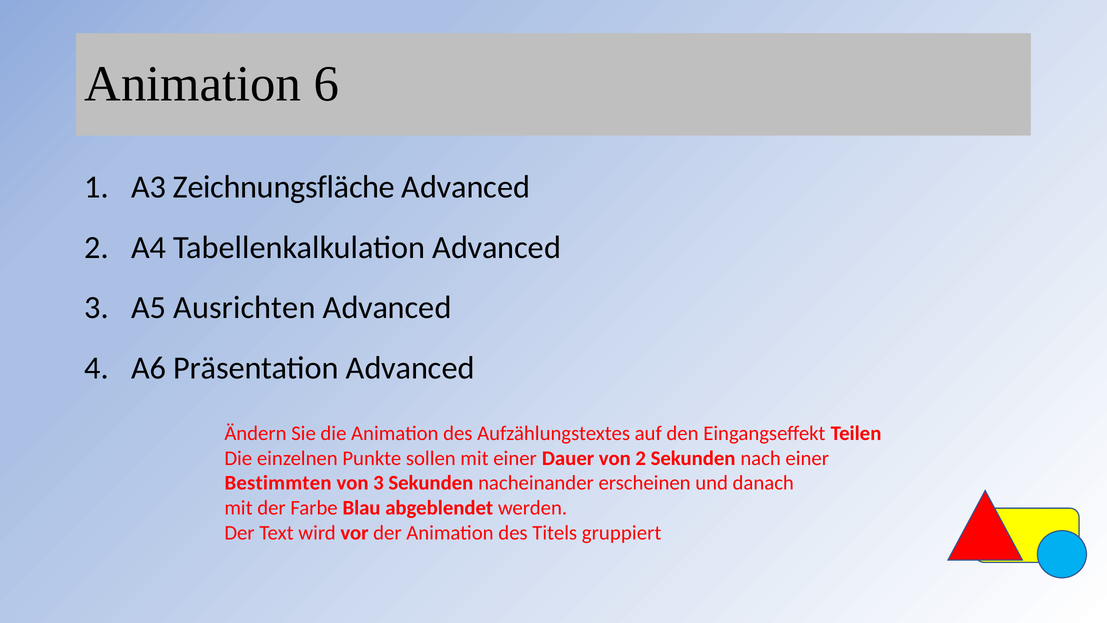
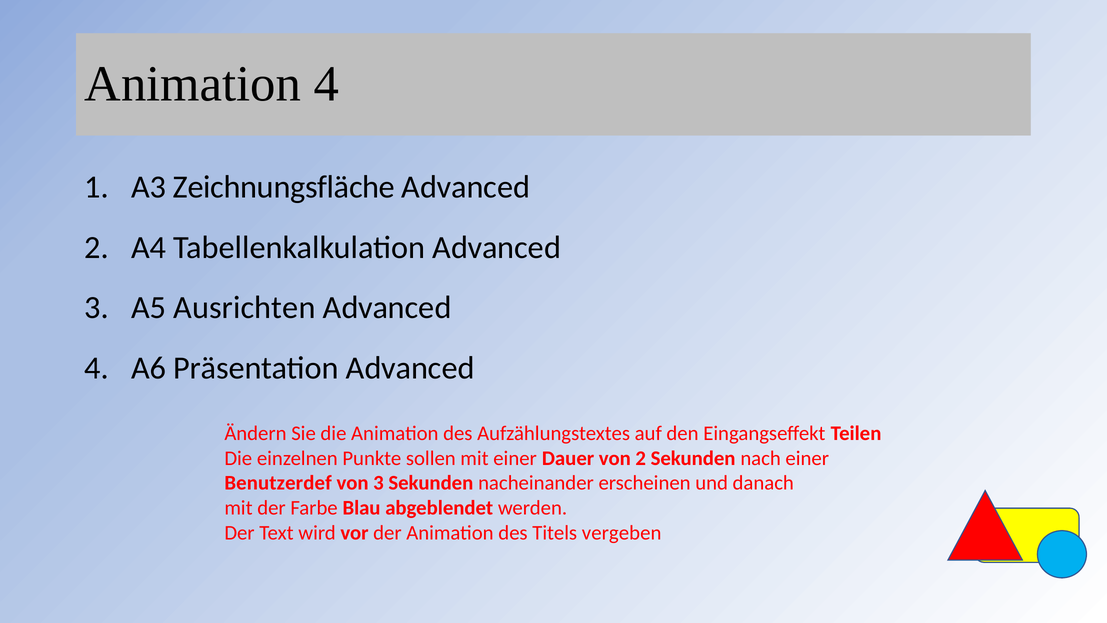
Animation 6: 6 -> 4
Bestimmten: Bestimmten -> Benutzerdef
gruppiert: gruppiert -> vergeben
